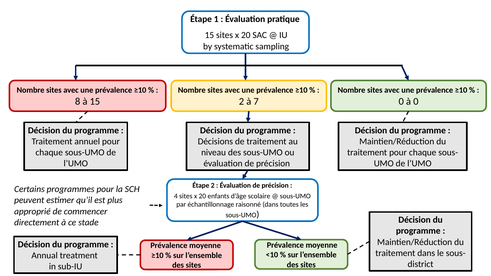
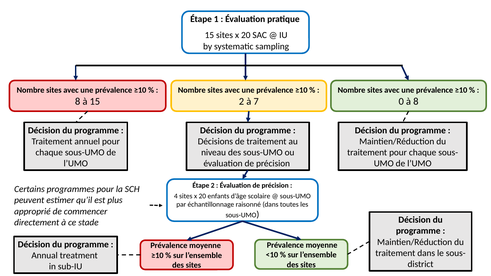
à 0: 0 -> 8
